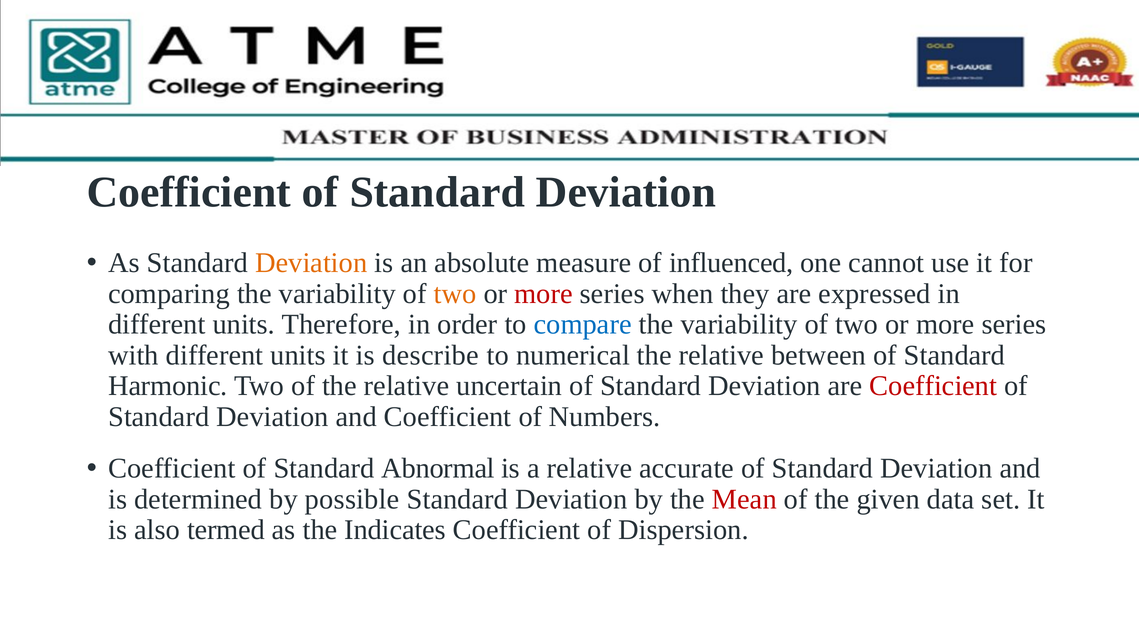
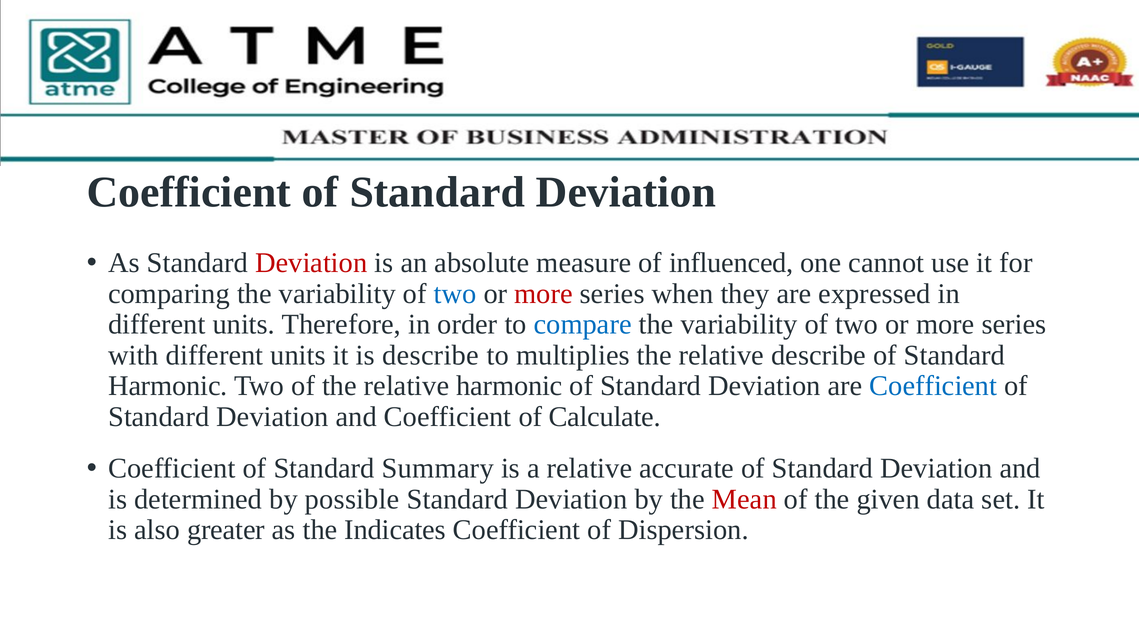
Deviation at (311, 263) colour: orange -> red
two at (455, 294) colour: orange -> blue
numerical: numerical -> multiplies
relative between: between -> describe
relative uncertain: uncertain -> harmonic
Coefficient at (933, 386) colour: red -> blue
Numbers: Numbers -> Calculate
Abnormal: Abnormal -> Summary
termed: termed -> greater
